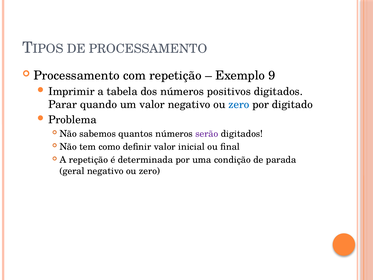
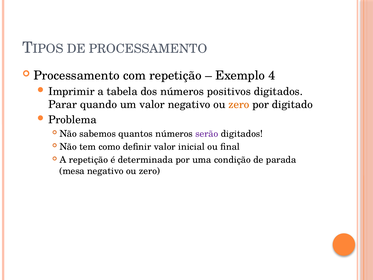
9: 9 -> 4
zero at (239, 105) colour: blue -> orange
geral: geral -> mesa
